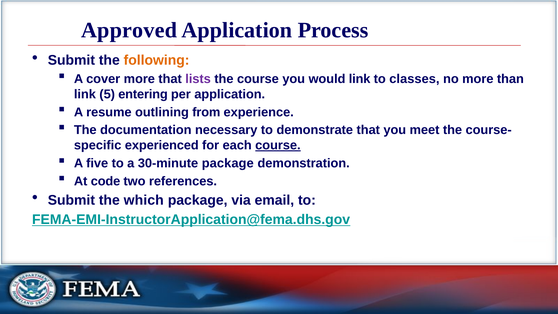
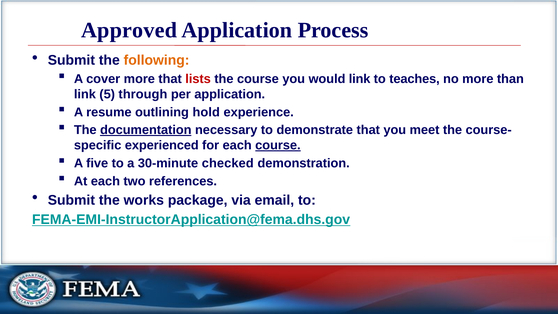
lists colour: purple -> red
classes: classes -> teaches
entering: entering -> through
from: from -> hold
documentation underline: none -> present
30-minute package: package -> checked
At code: code -> each
which: which -> works
